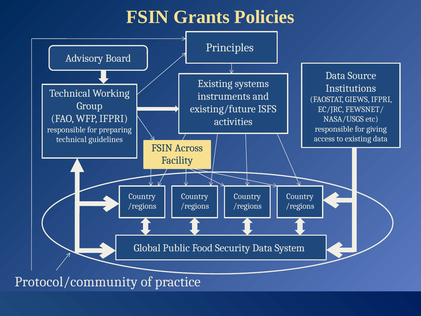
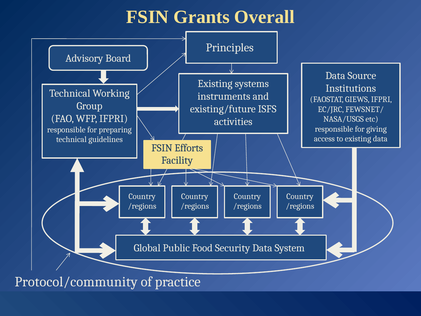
Policies: Policies -> Overall
Across: Across -> Efforts
